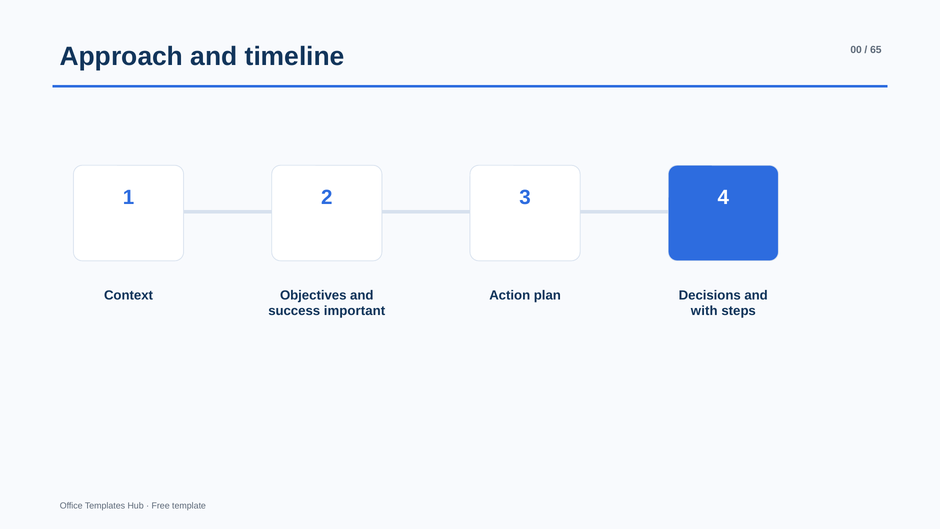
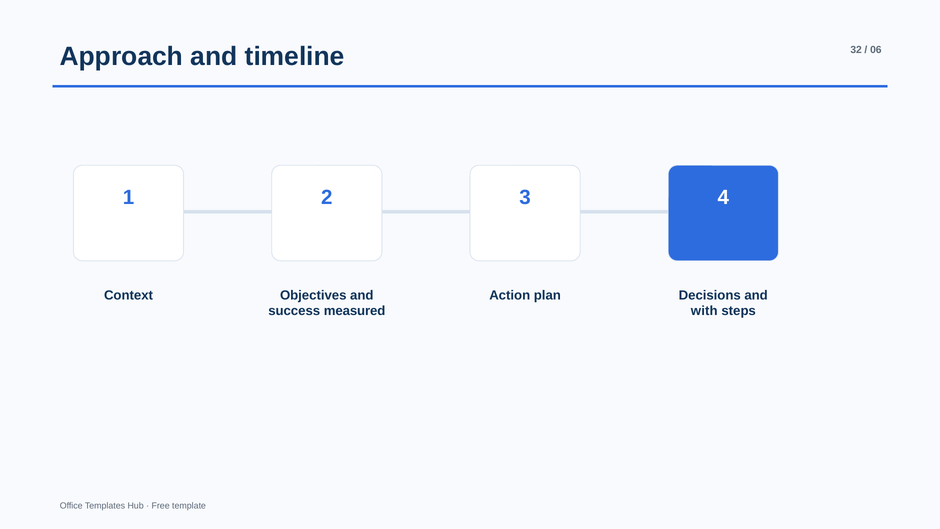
00: 00 -> 32
65: 65 -> 06
important: important -> measured
